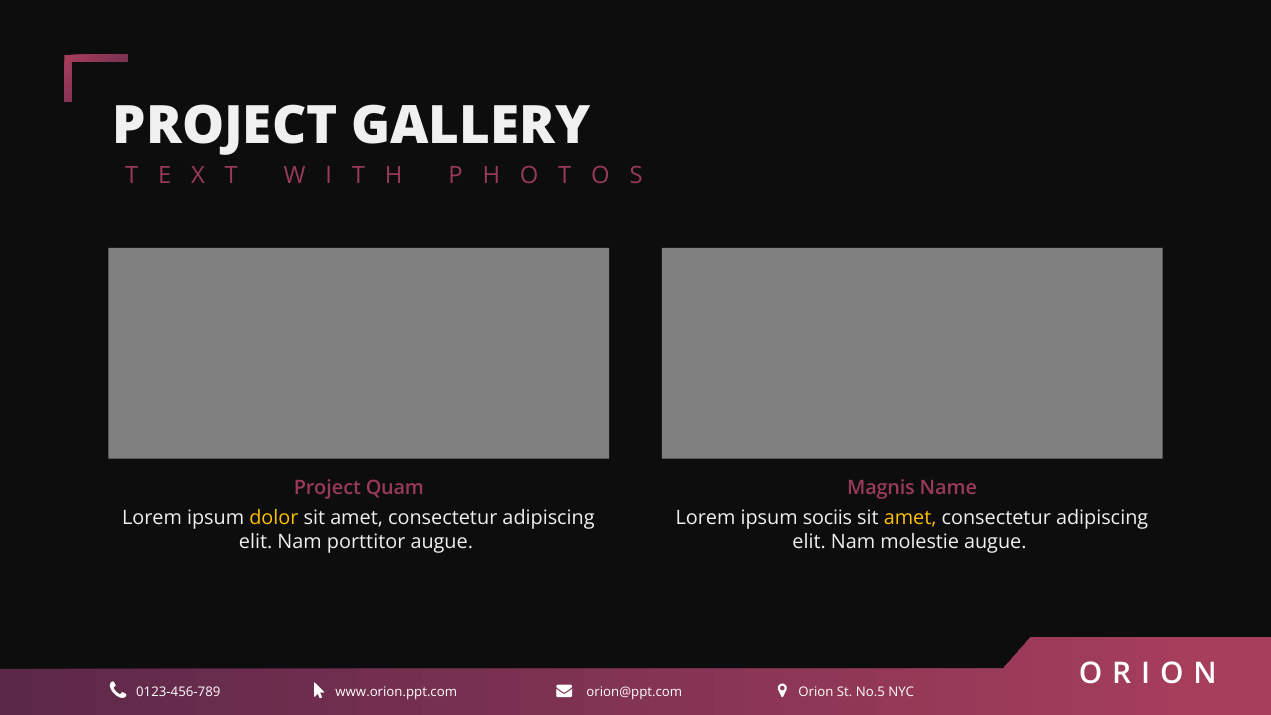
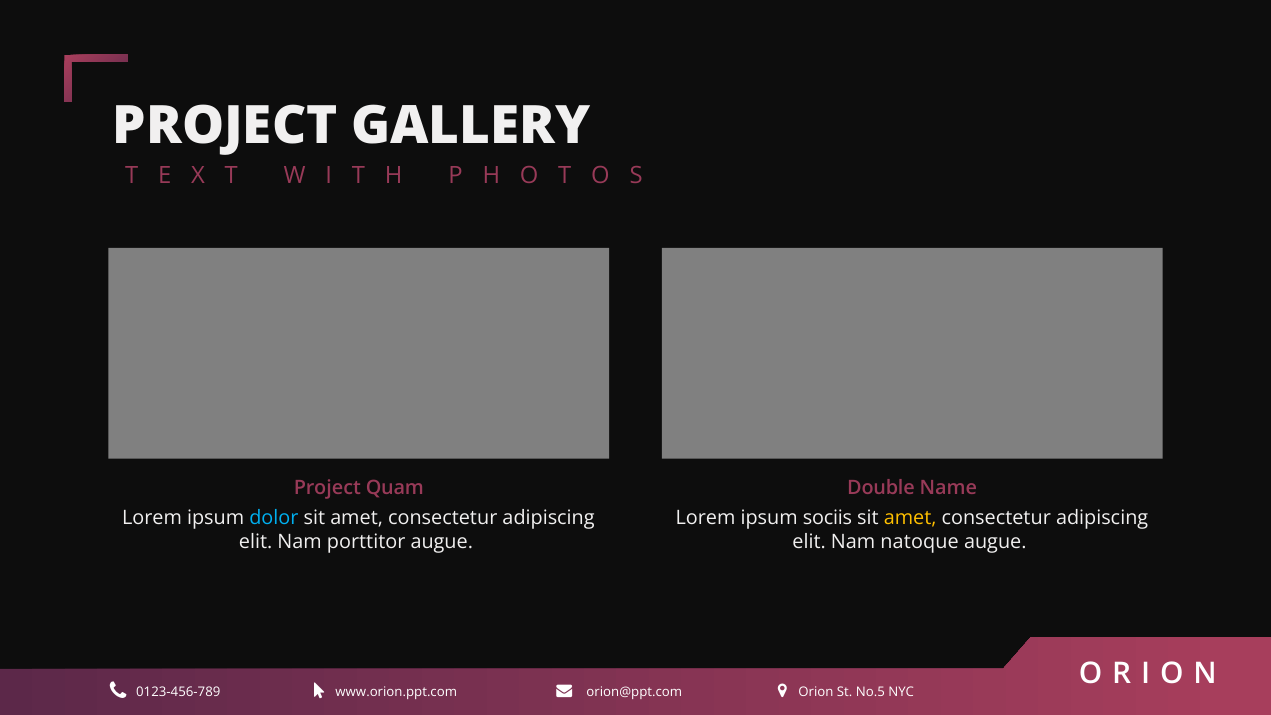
Magnis: Magnis -> Double
dolor colour: yellow -> light blue
molestie: molestie -> natoque
